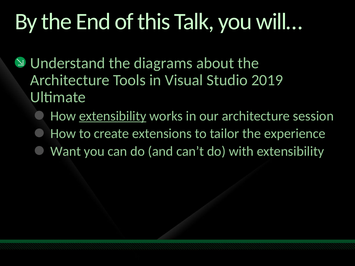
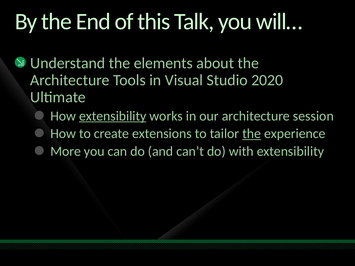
diagrams: diagrams -> elements
2019: 2019 -> 2020
the at (252, 134) underline: none -> present
Want: Want -> More
